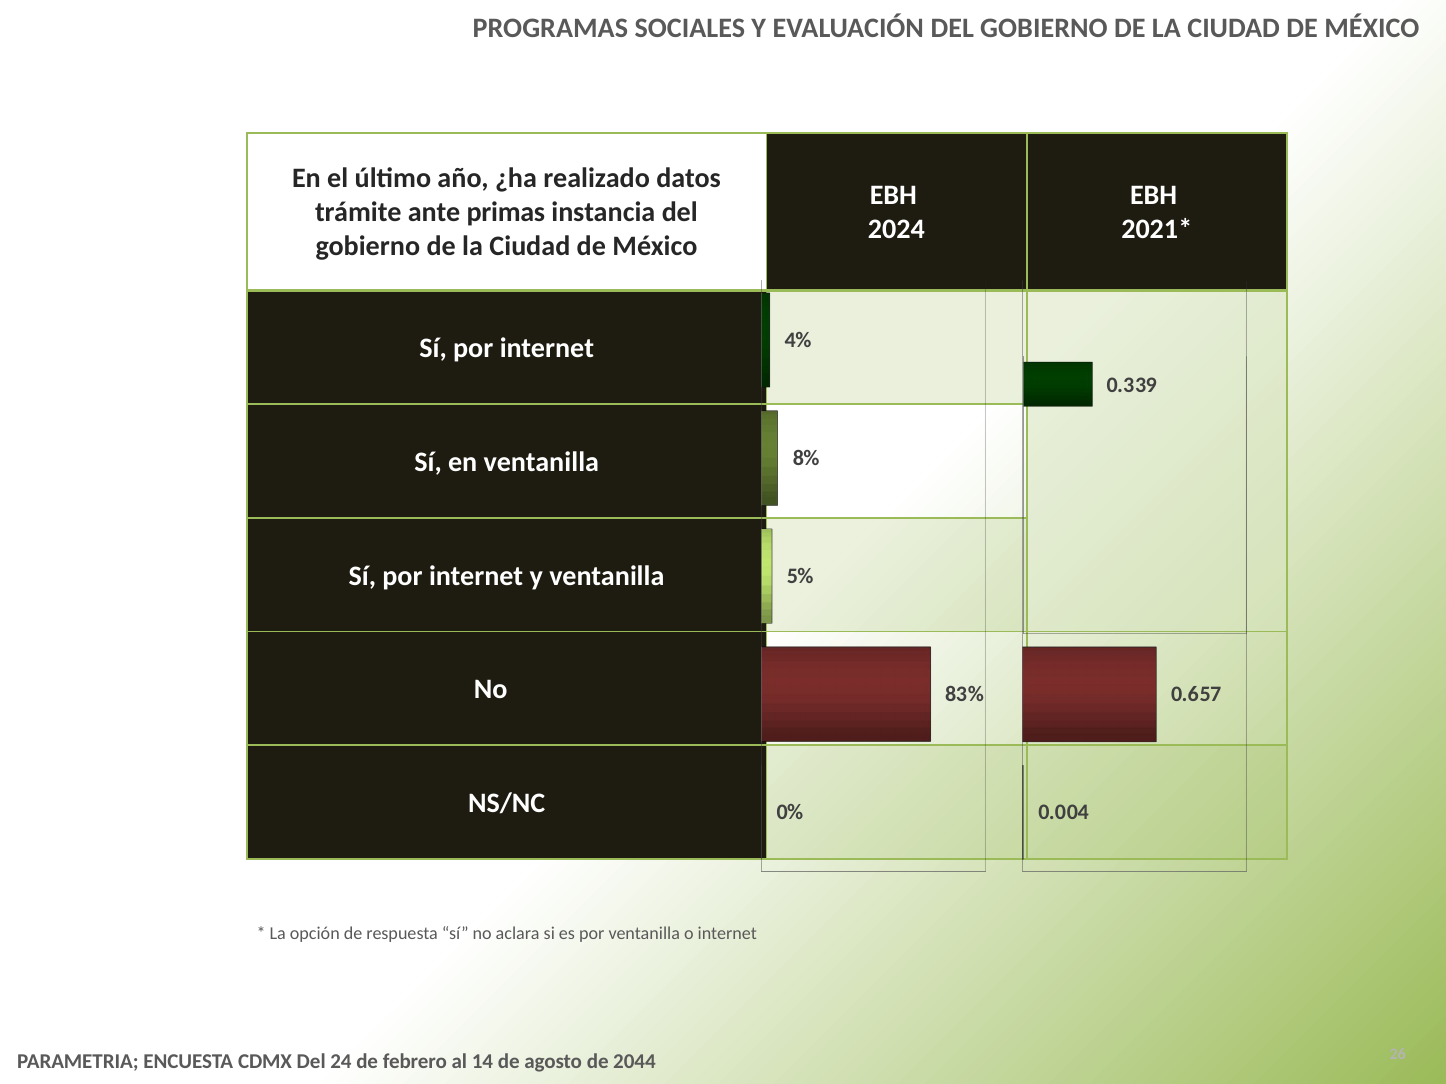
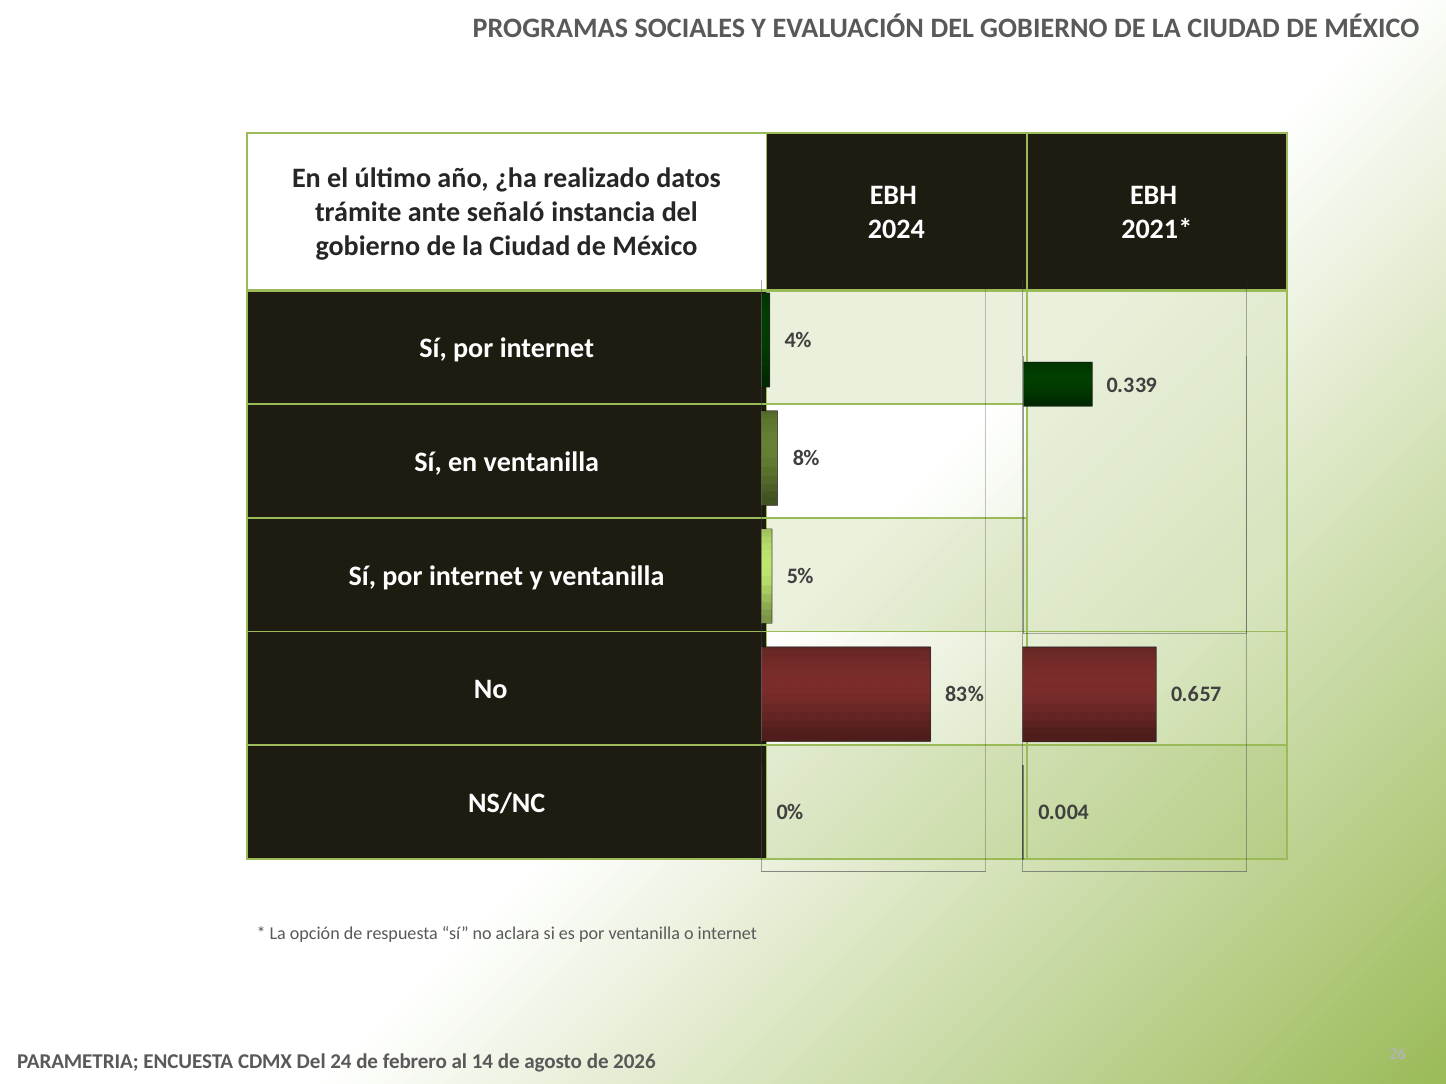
primas: primas -> señaló
2044: 2044 -> 2026
